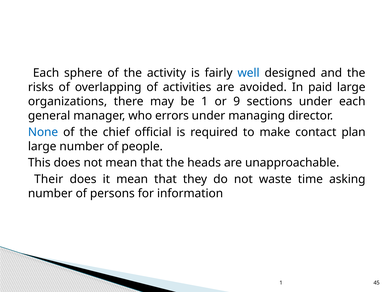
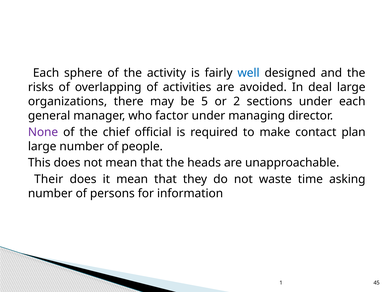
paid: paid -> deal
be 1: 1 -> 5
9: 9 -> 2
errors: errors -> factor
None colour: blue -> purple
